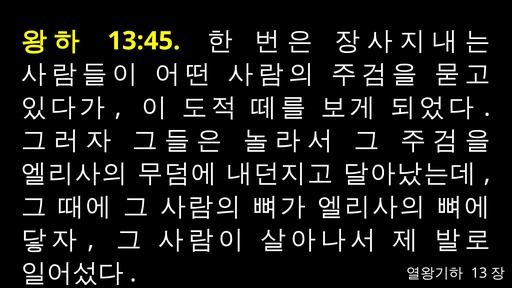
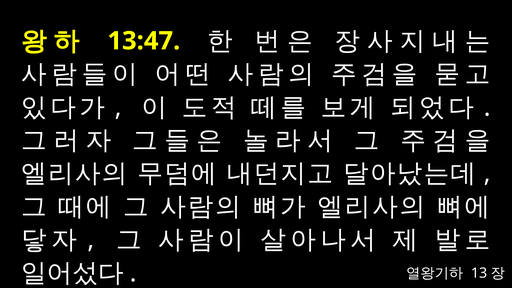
13:45: 13:45 -> 13:47
